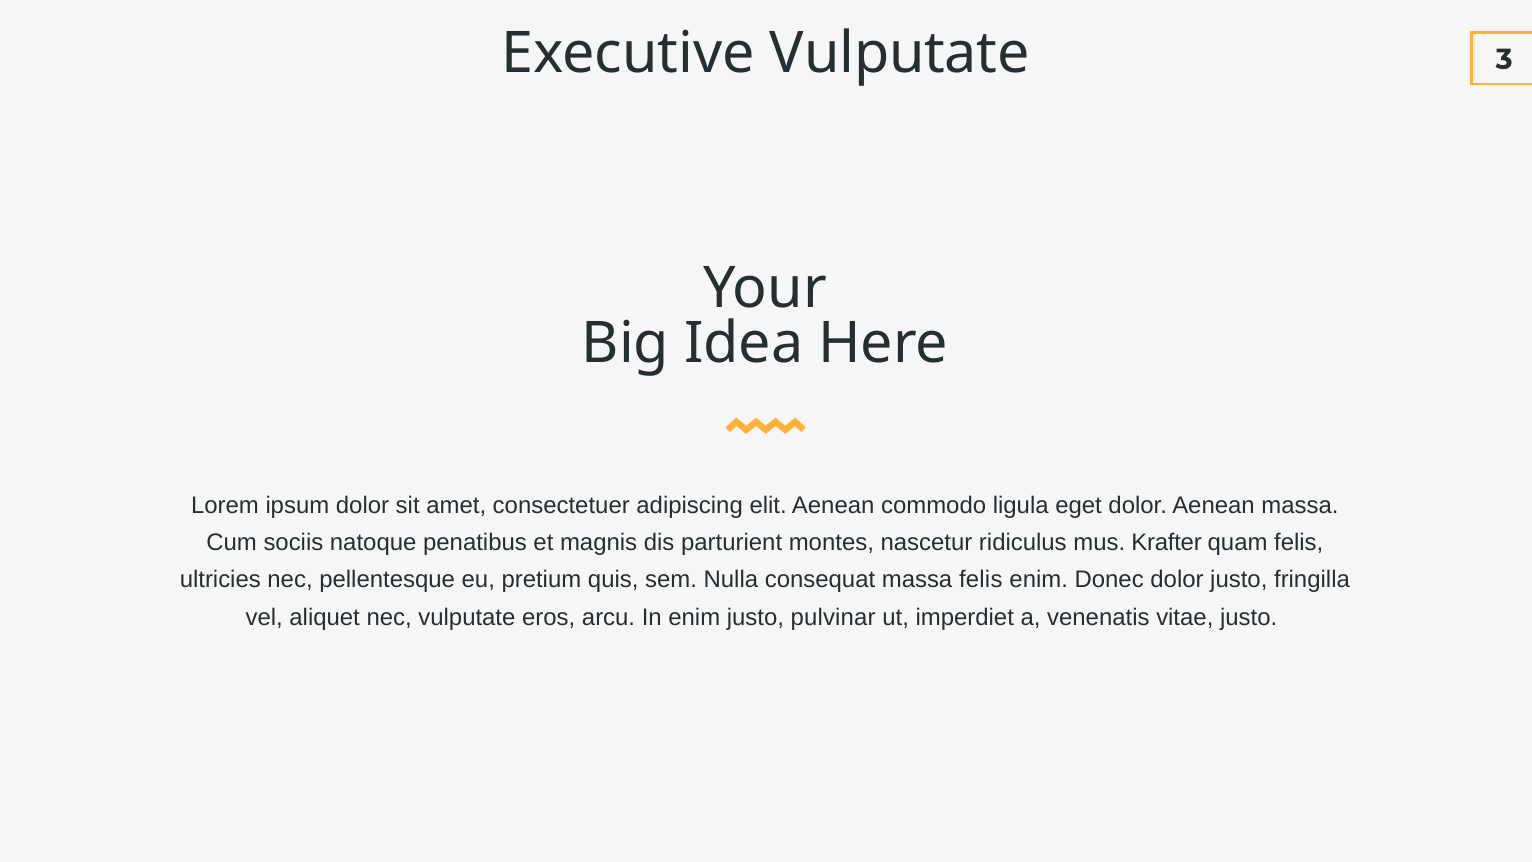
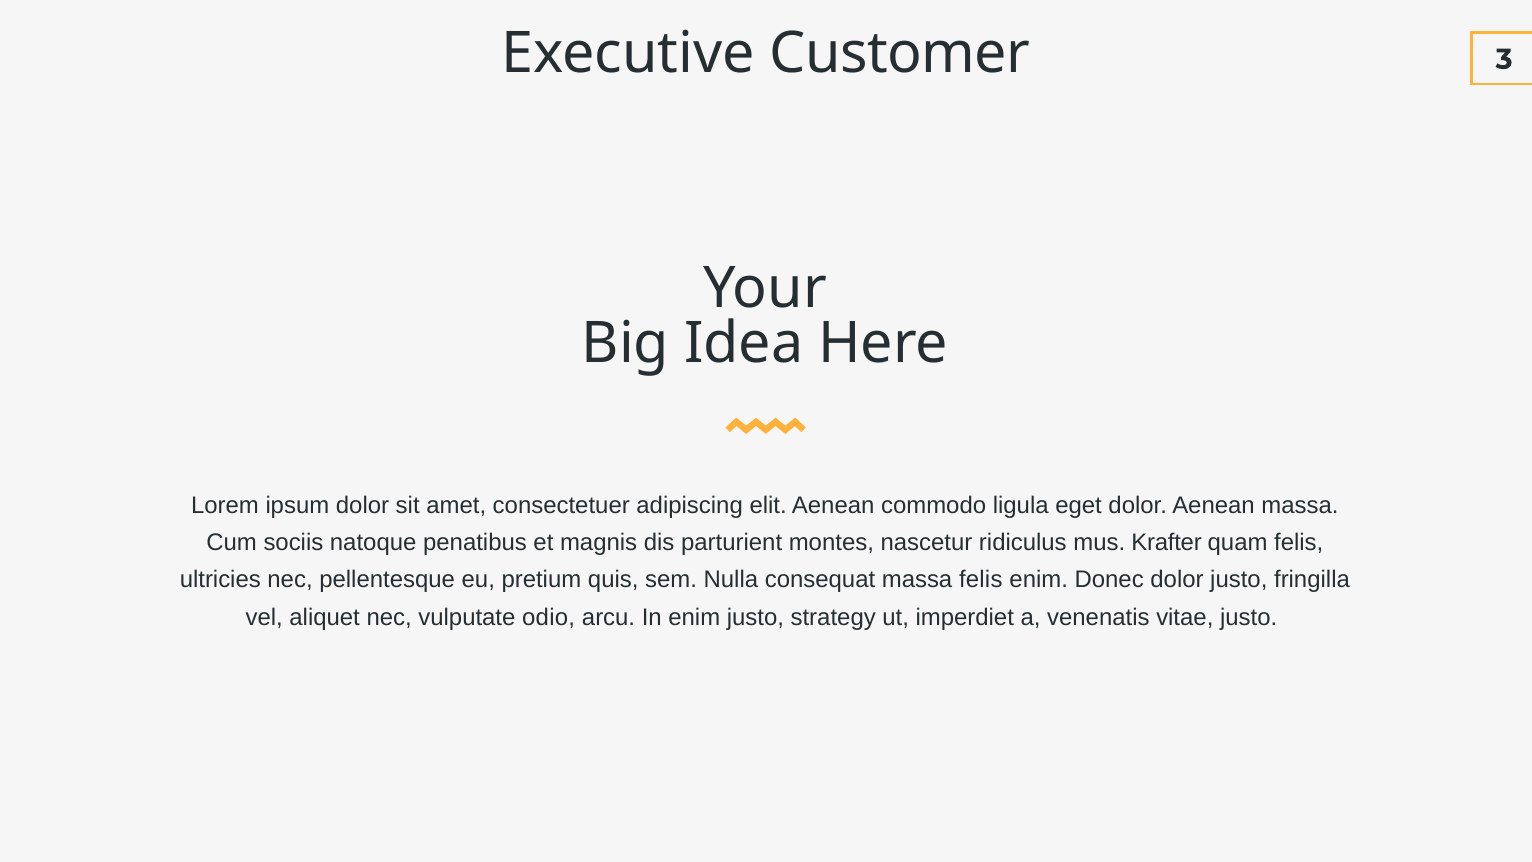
Executive Vulputate: Vulputate -> Customer
eros: eros -> odio
pulvinar: pulvinar -> strategy
